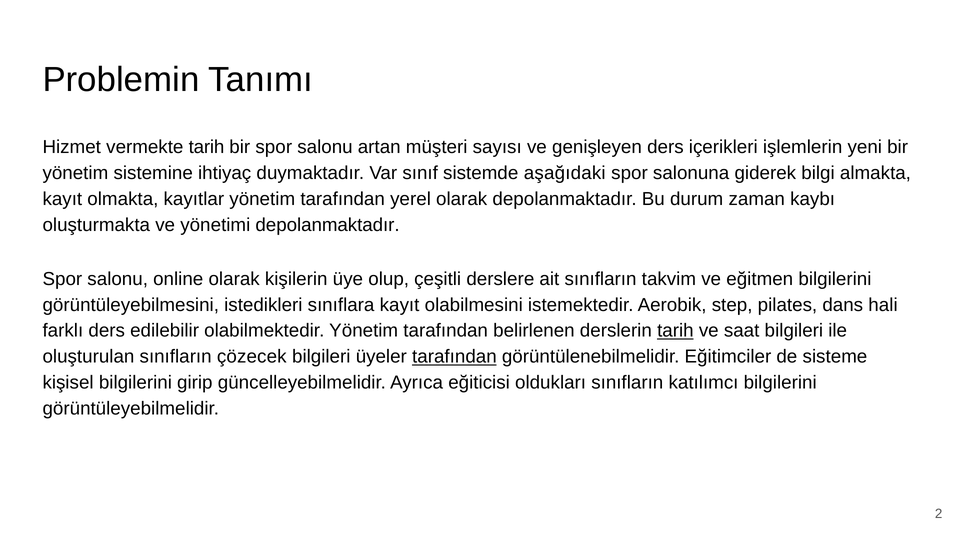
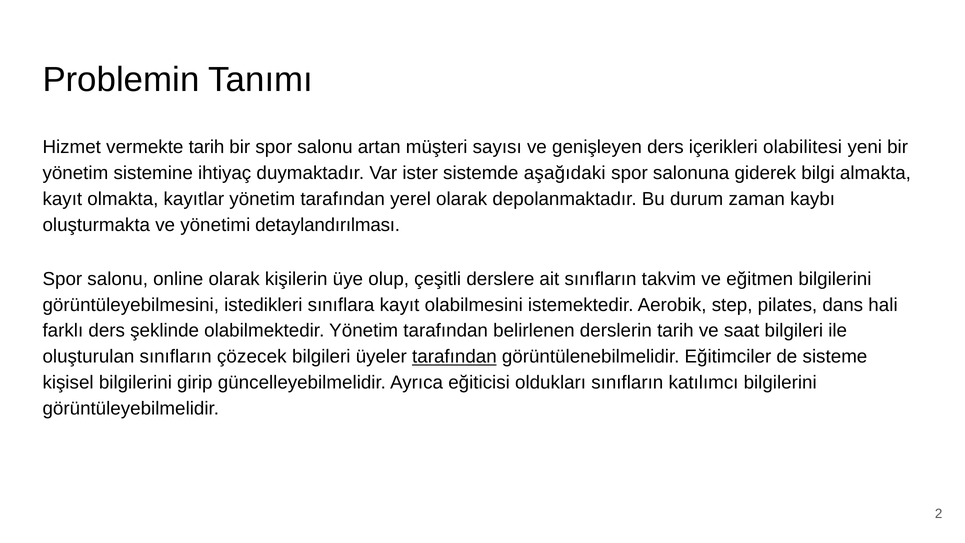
işlemlerin: işlemlerin -> olabilitesi
sınıf: sınıf -> ister
yönetimi depolanmaktadır: depolanmaktadır -> detaylandırılması
edilebilir: edilebilir -> şeklinde
tarih at (675, 331) underline: present -> none
